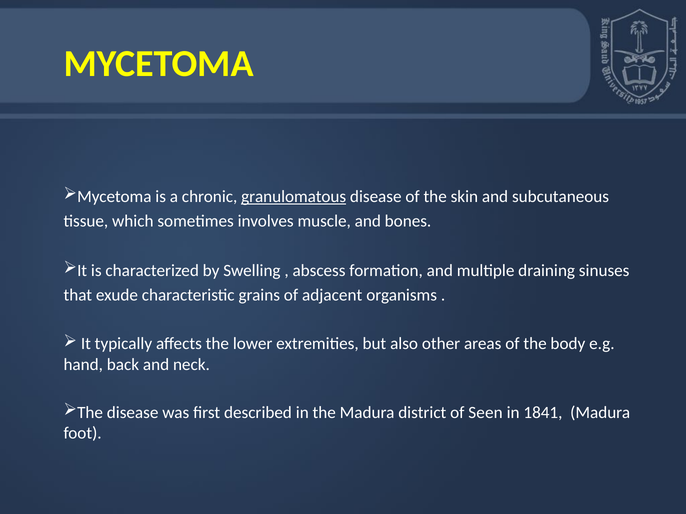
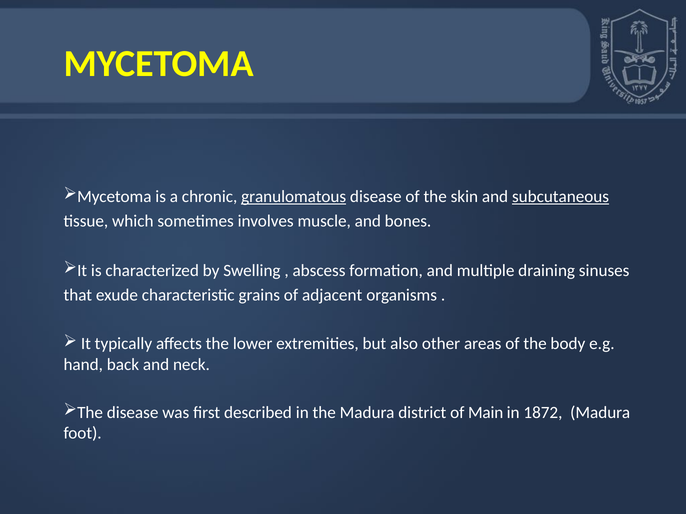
subcutaneous underline: none -> present
Seen: Seen -> Main
1841: 1841 -> 1872
